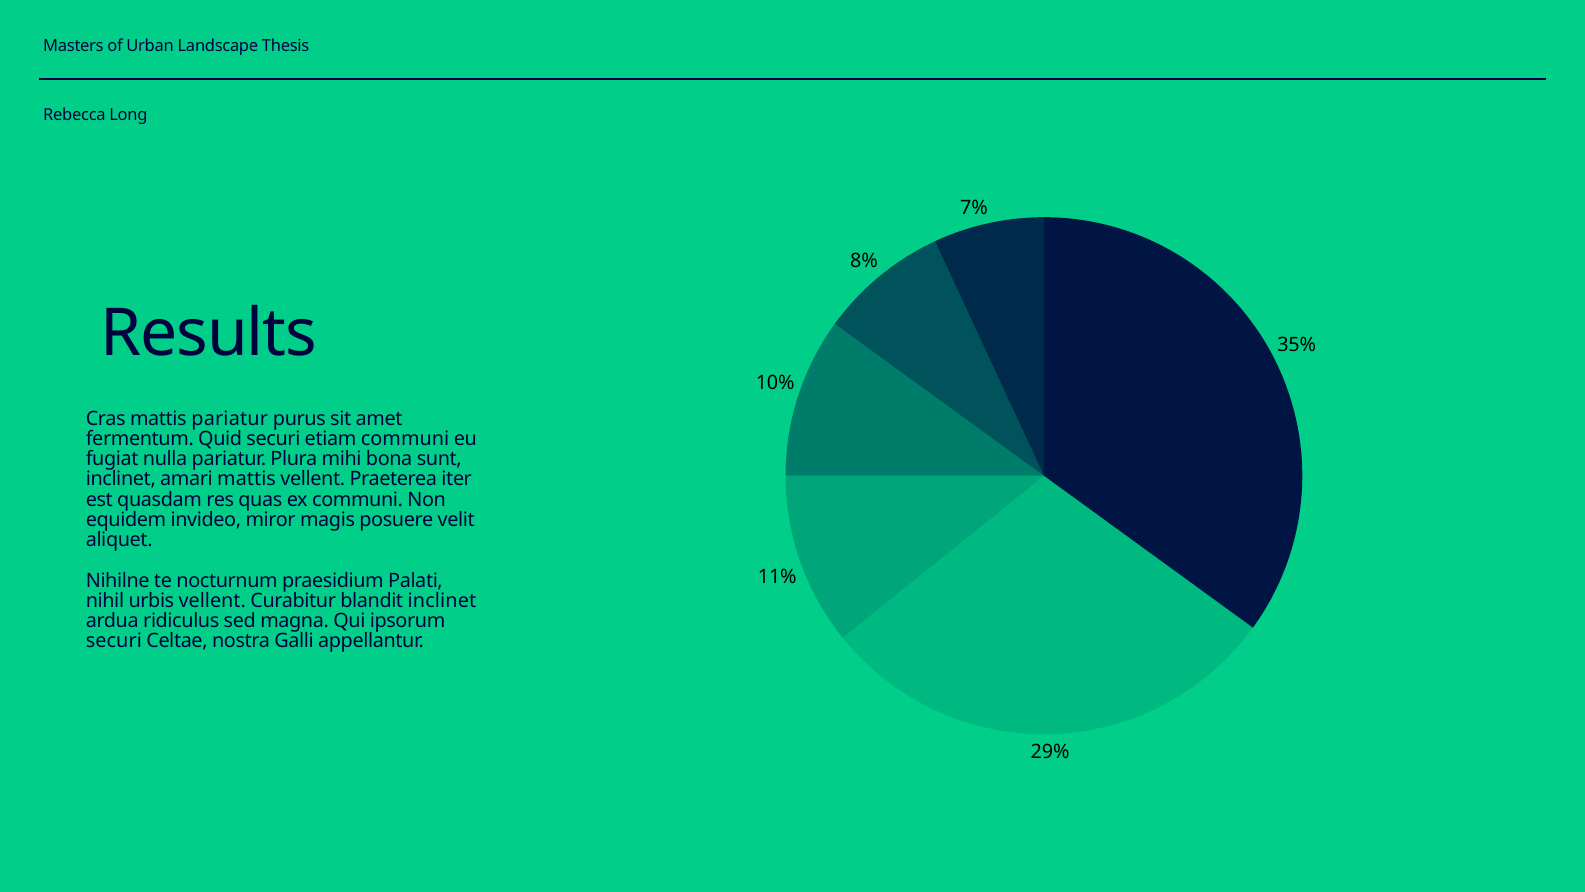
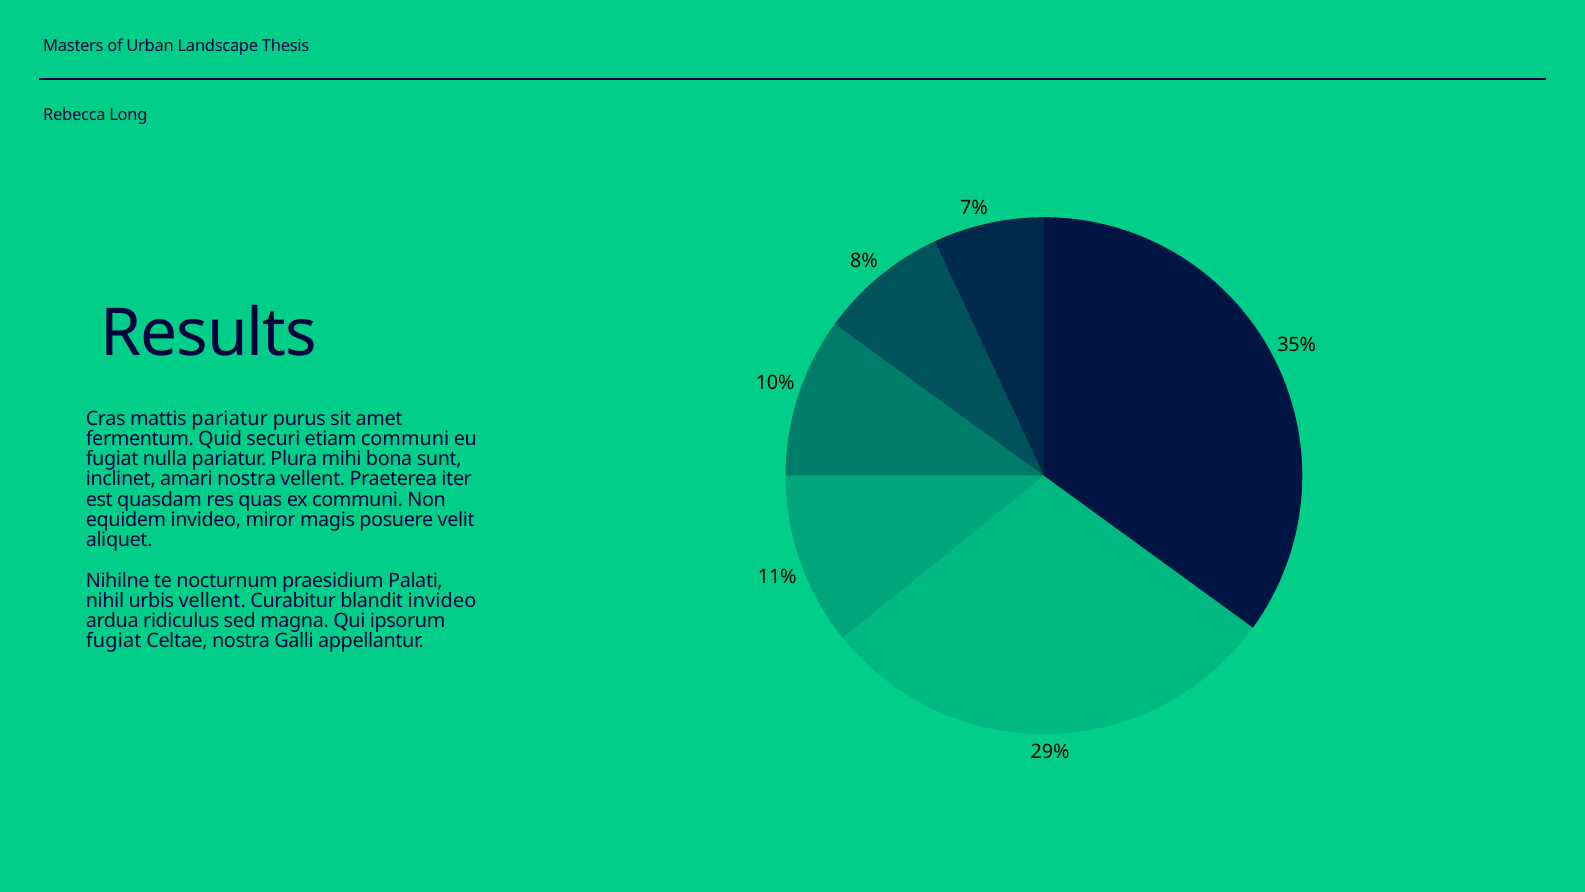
amari mattis: mattis -> nostra
blandit inclinet: inclinet -> invideo
securi at (114, 641): securi -> fugiat
